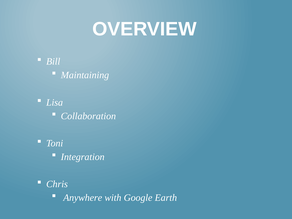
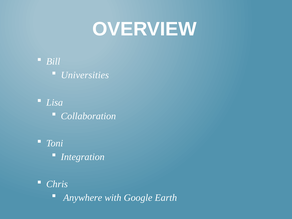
Maintaining: Maintaining -> Universities
